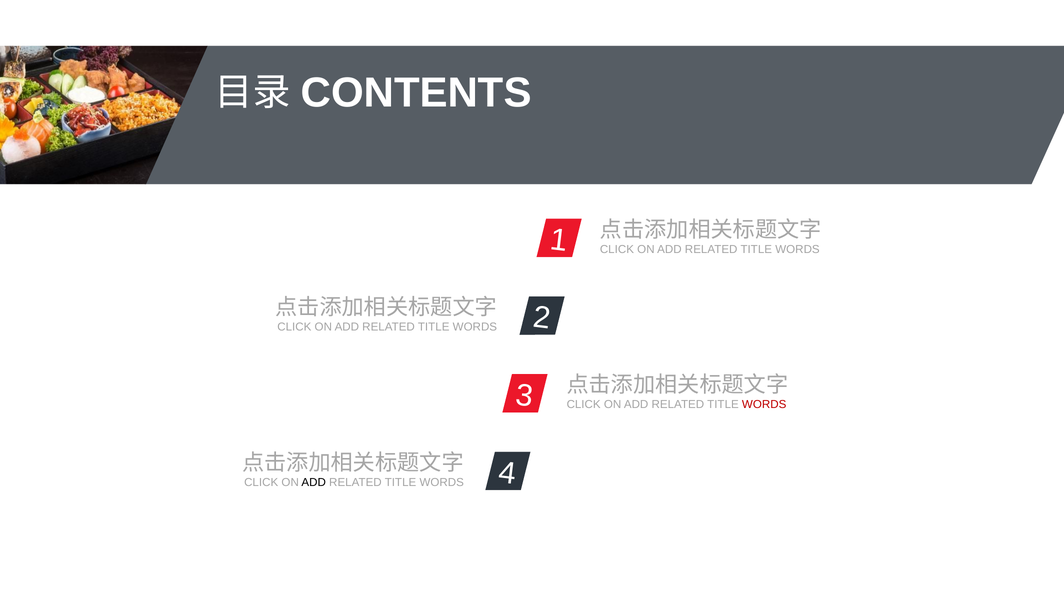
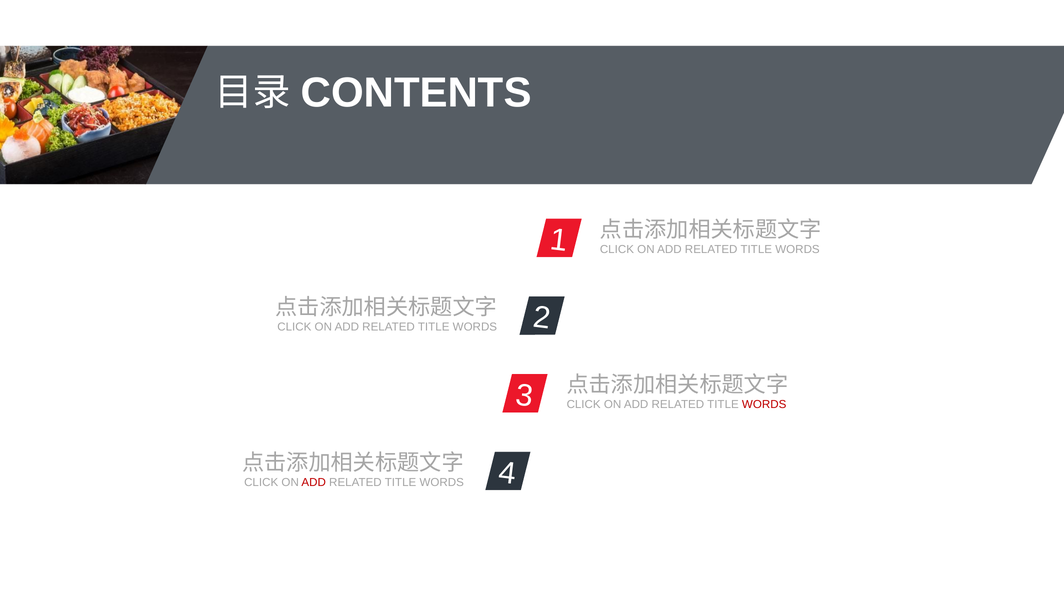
ADD at (314, 483) colour: black -> red
